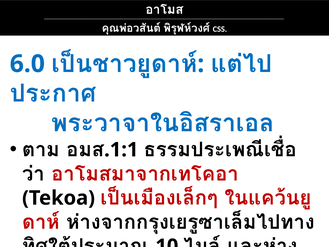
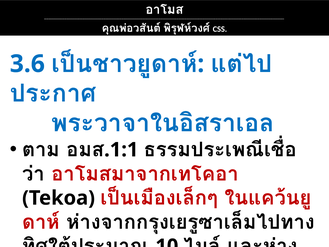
6.0: 6.0 -> 3.6
